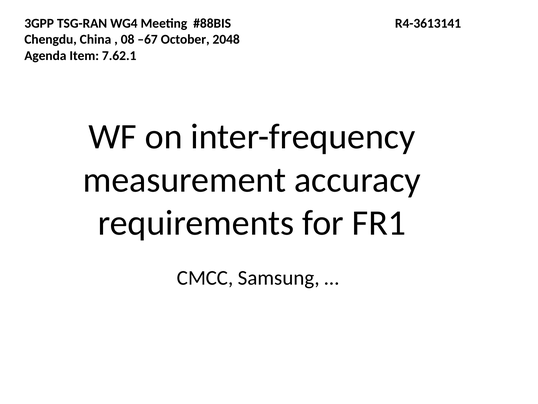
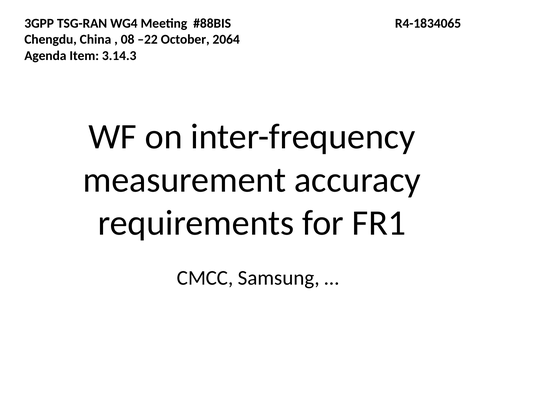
R4-3613141: R4-3613141 -> R4-1834065
–67: –67 -> –22
2048: 2048 -> 2064
7.62.1: 7.62.1 -> 3.14.3
